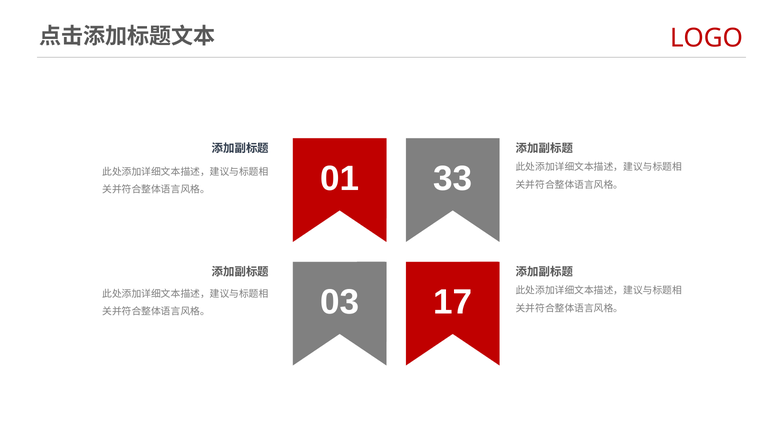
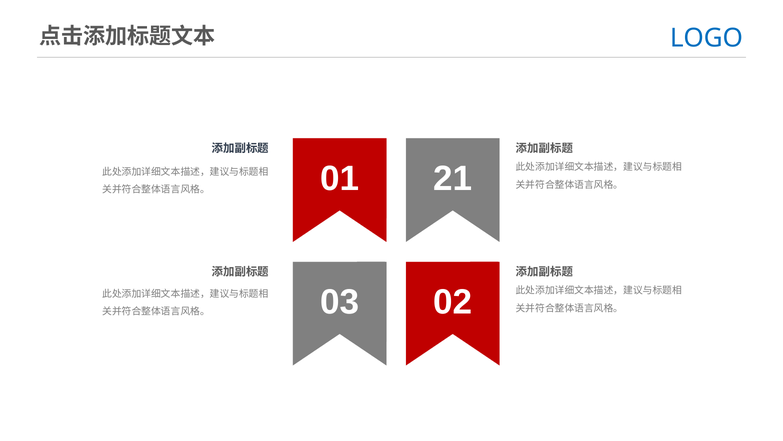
LOGO colour: red -> blue
33: 33 -> 21
17: 17 -> 02
